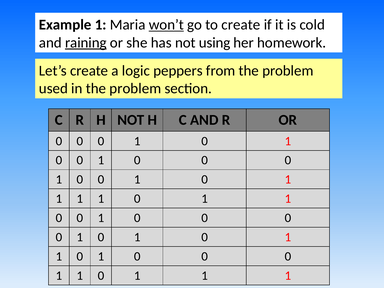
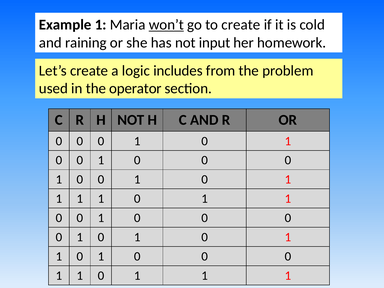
raining underline: present -> none
using: using -> input
peppers: peppers -> includes
in the problem: problem -> operator
